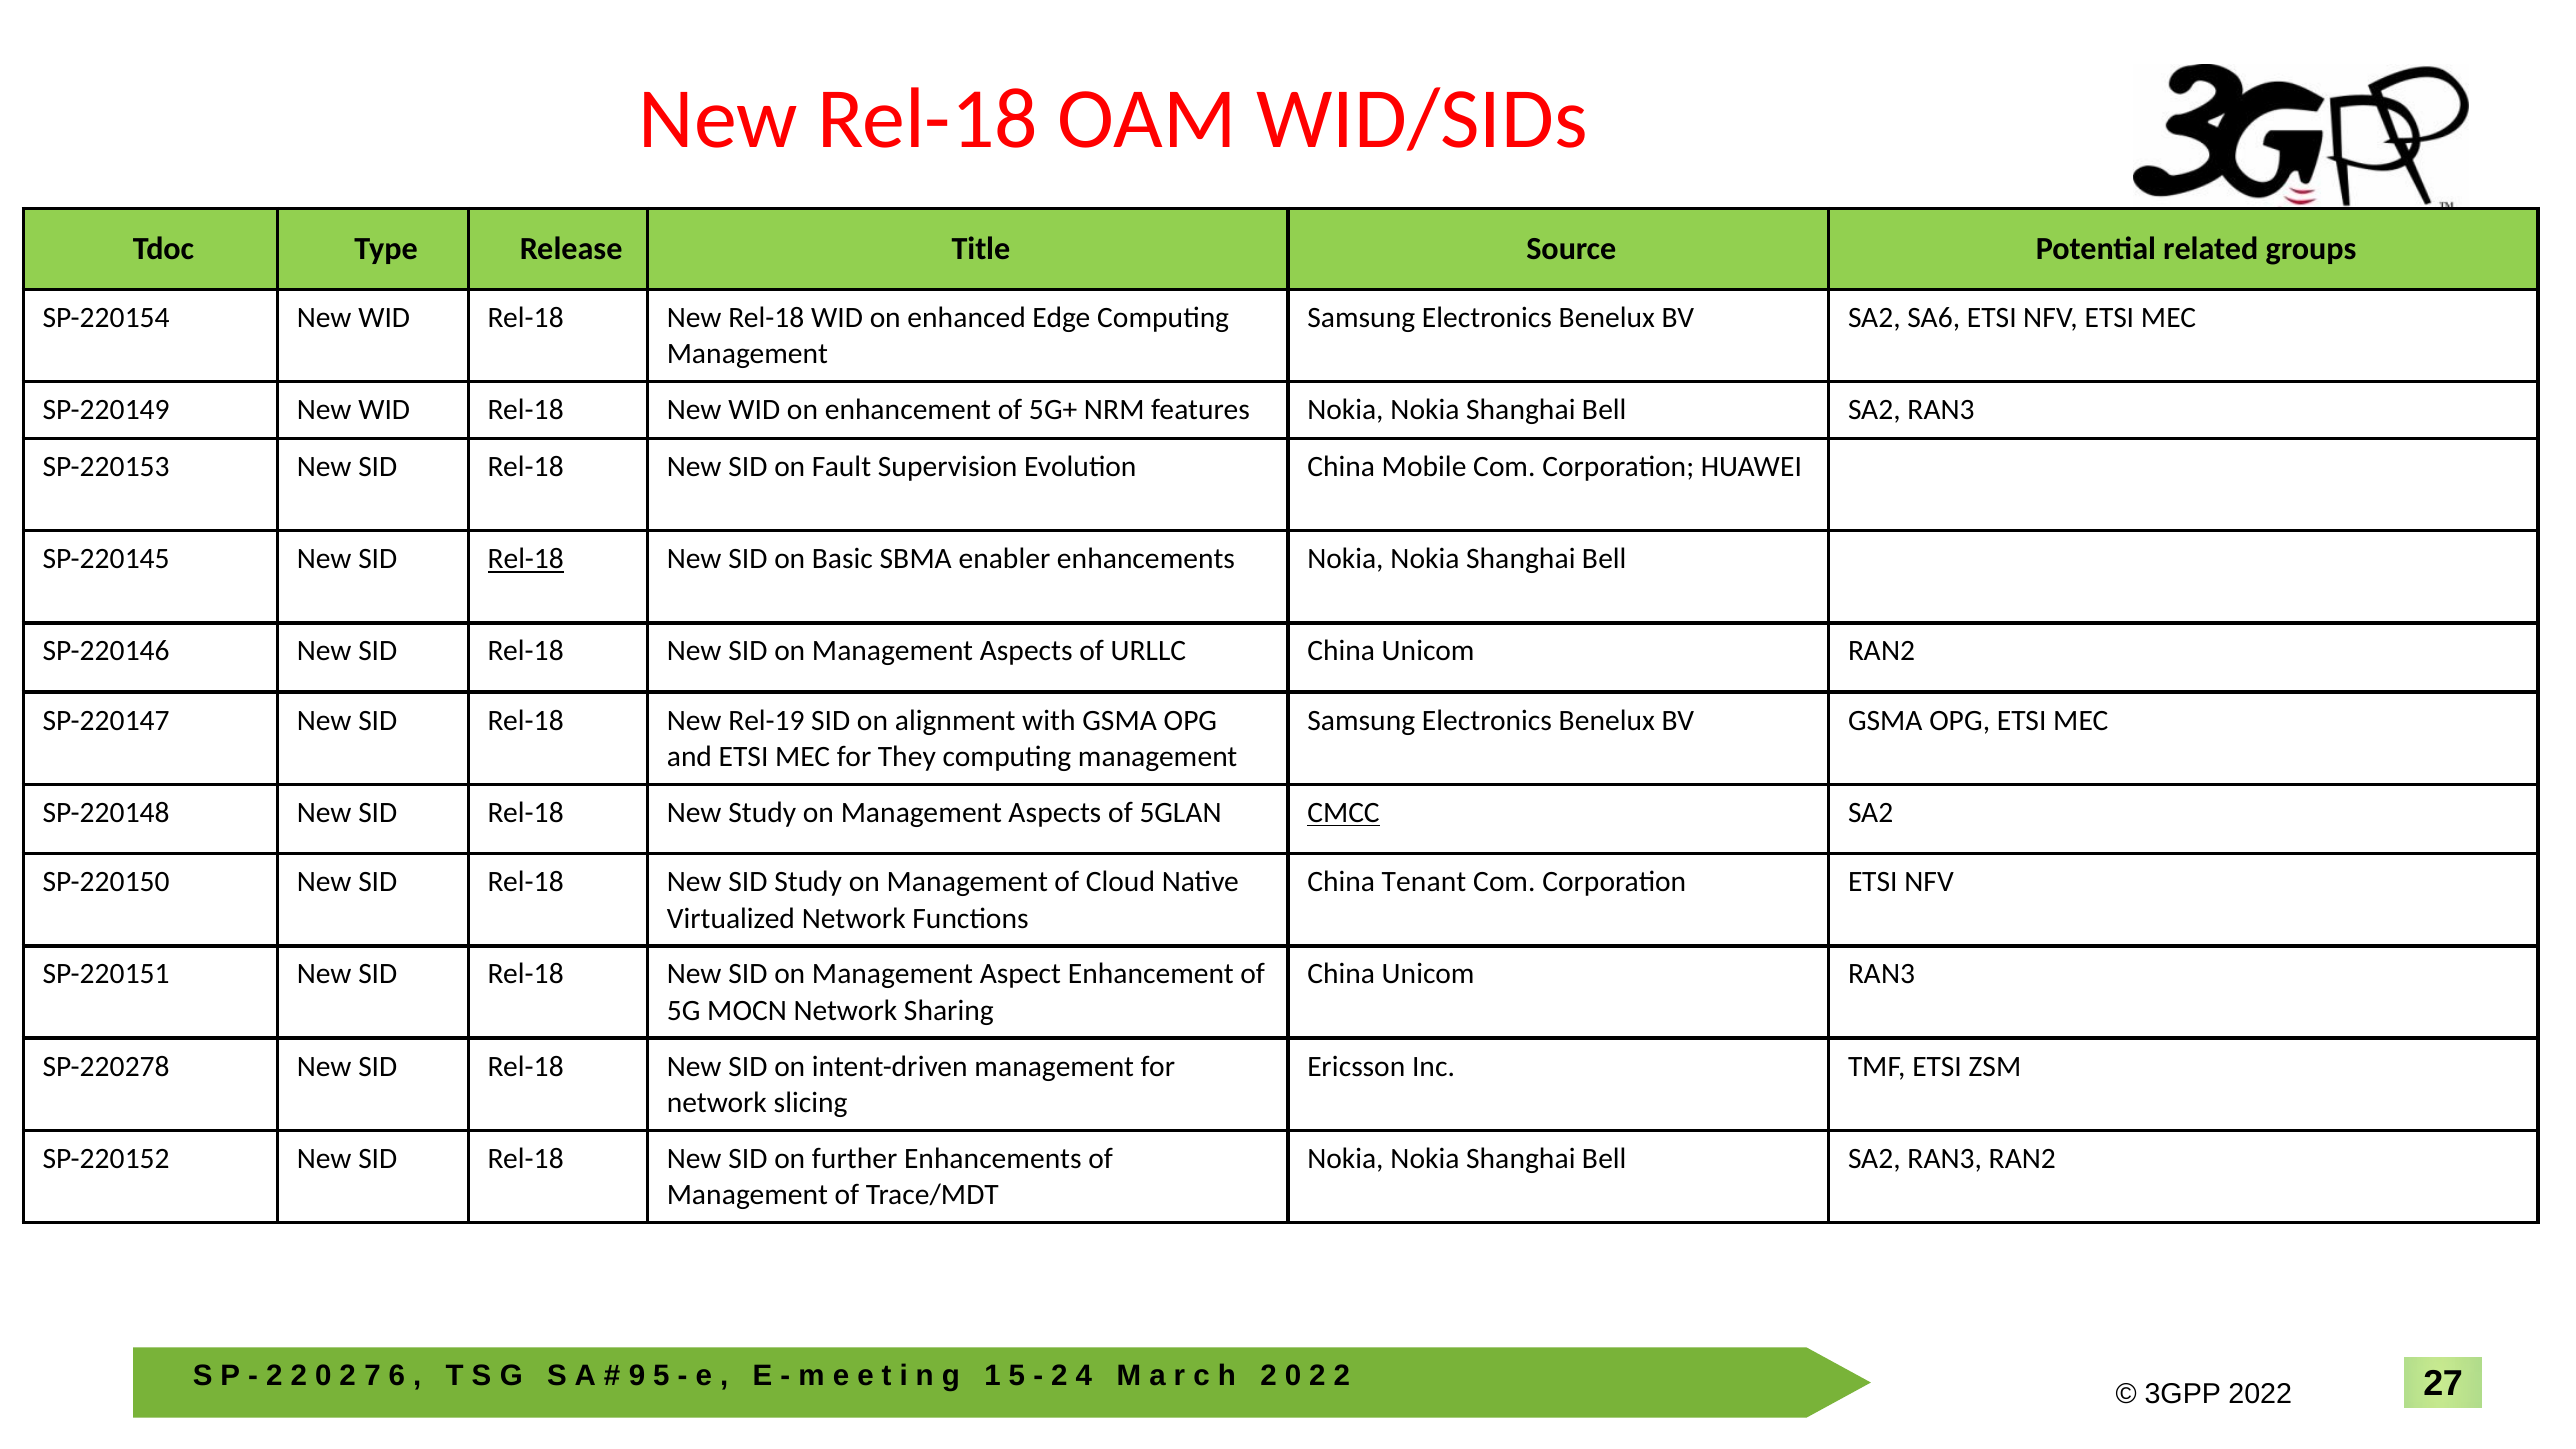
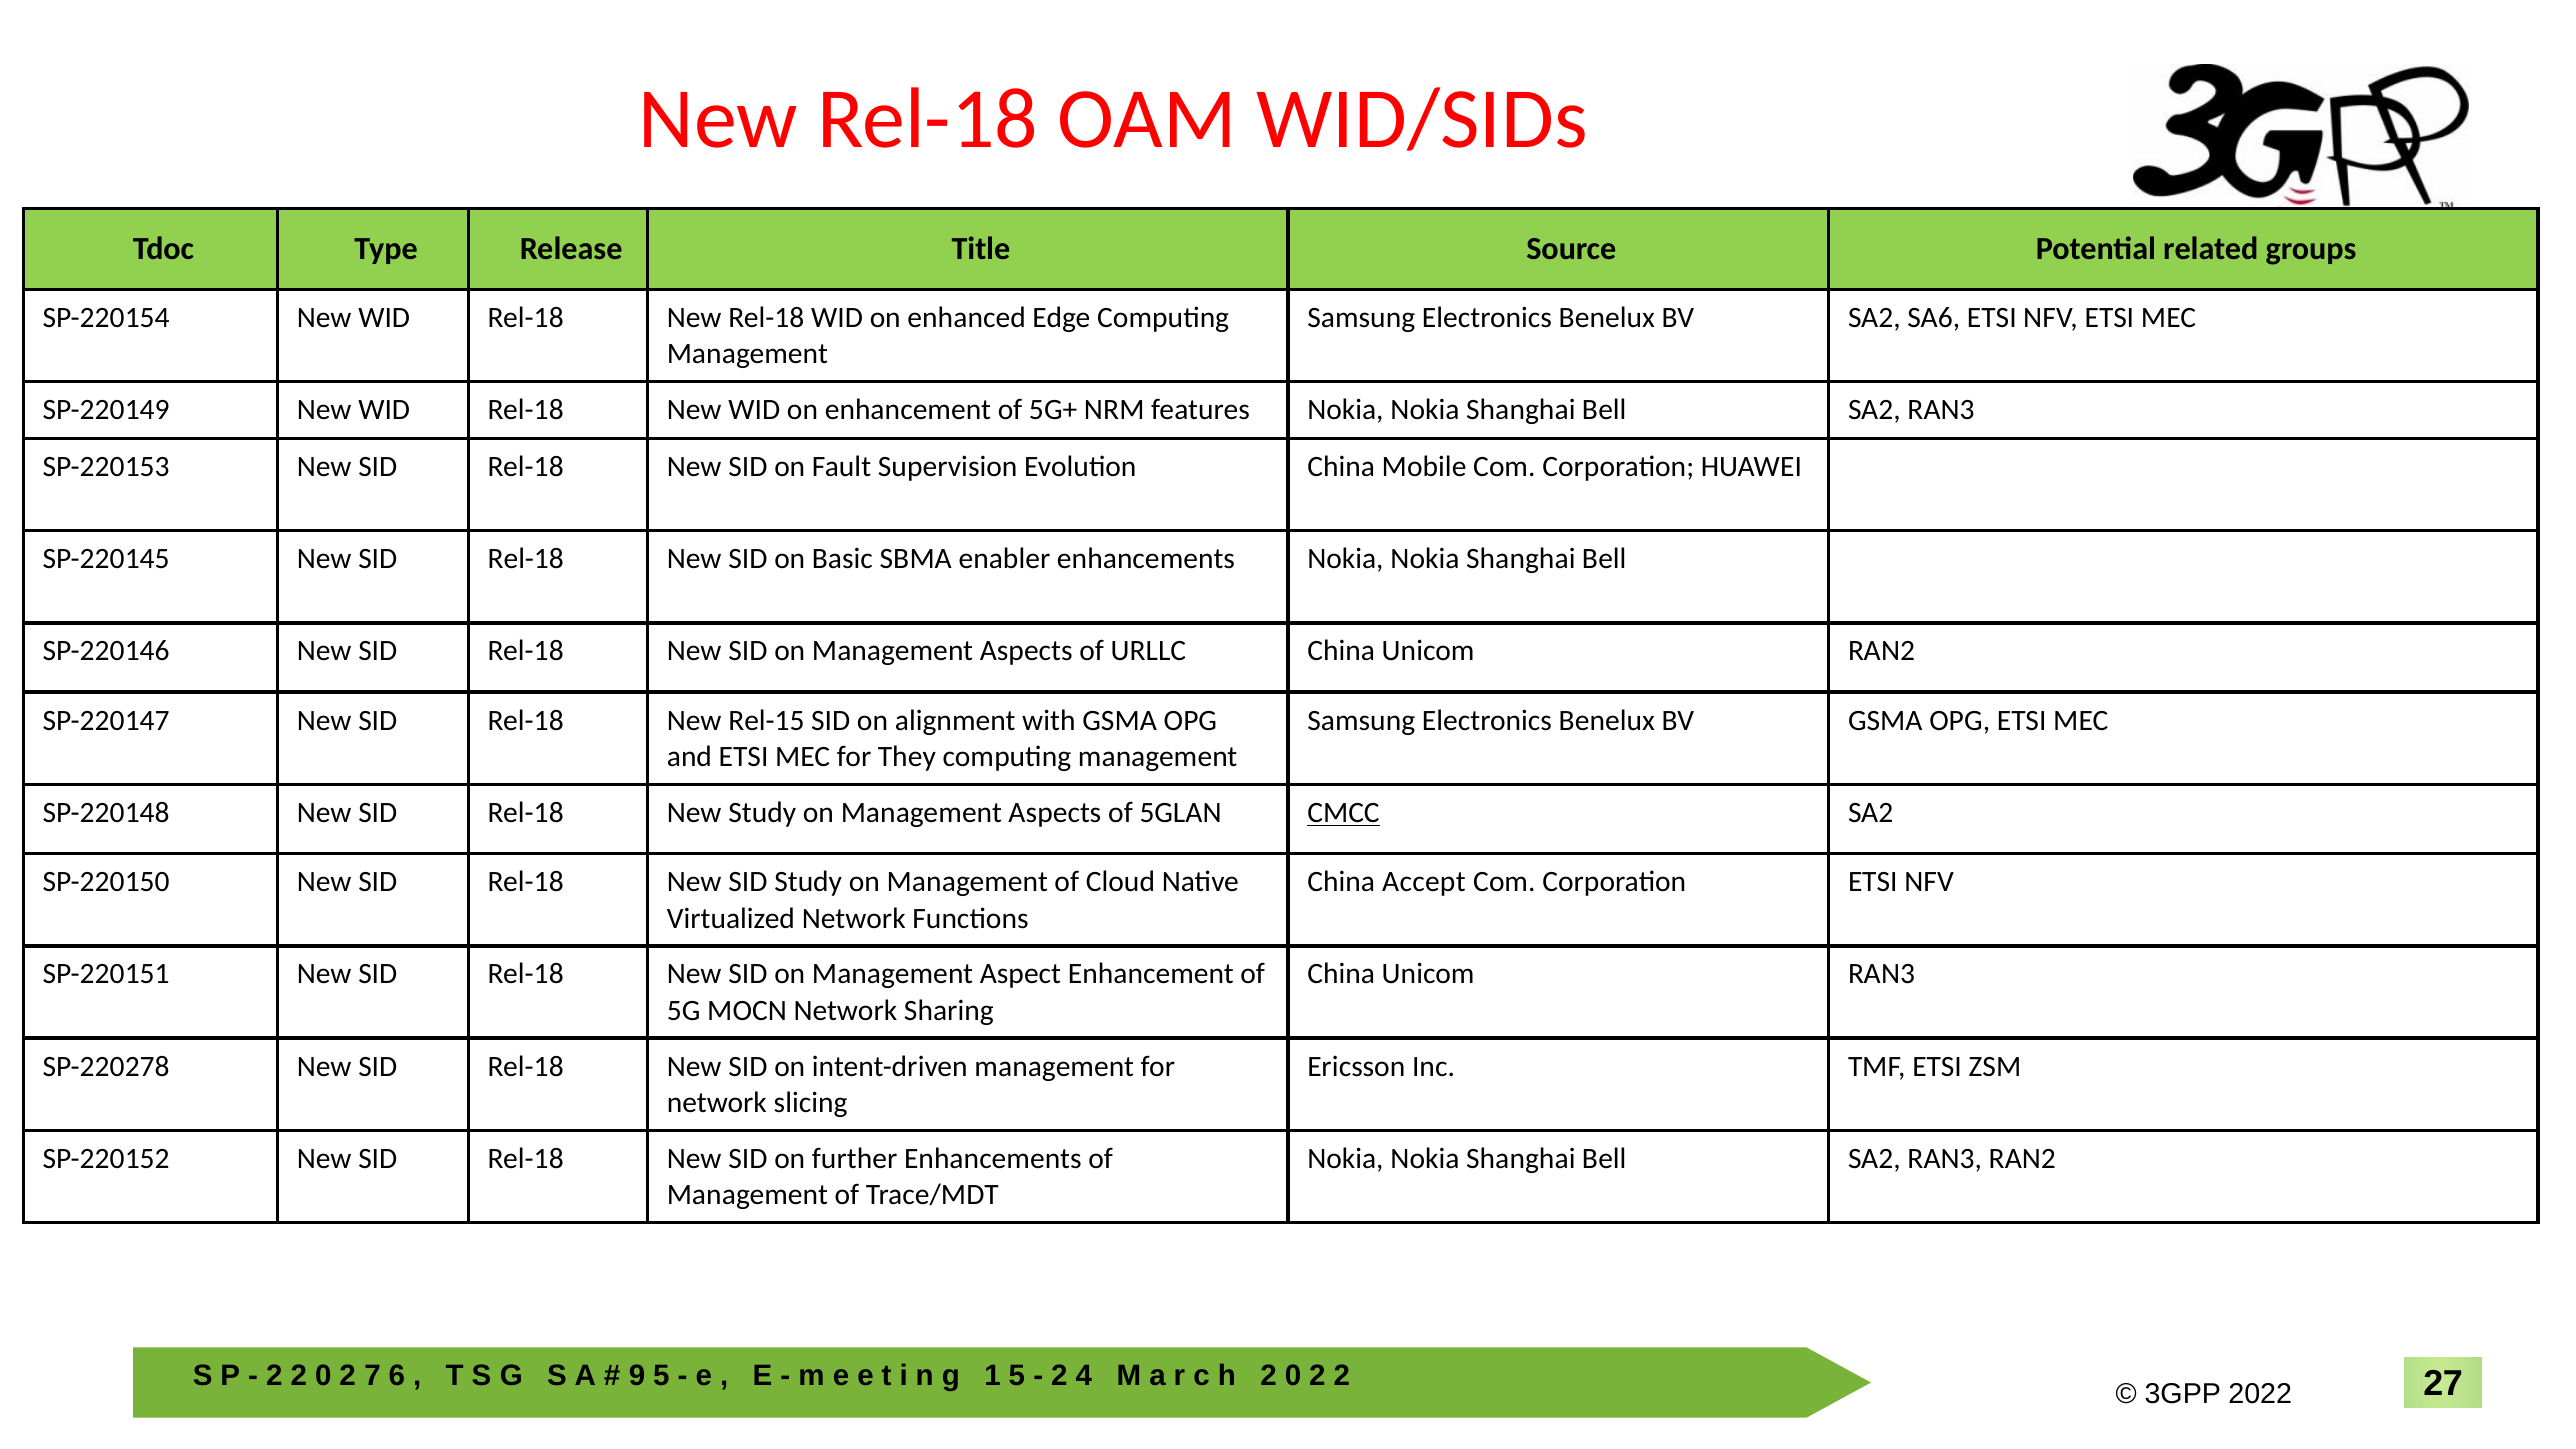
Rel-18 at (526, 559) underline: present -> none
Rel-19: Rel-19 -> Rel-15
Tenant: Tenant -> Accept
